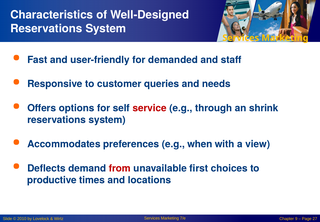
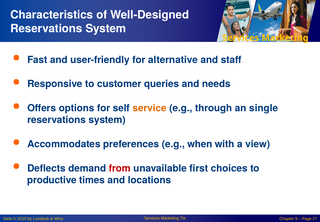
demanded: demanded -> alternative
service colour: red -> orange
shrink: shrink -> single
